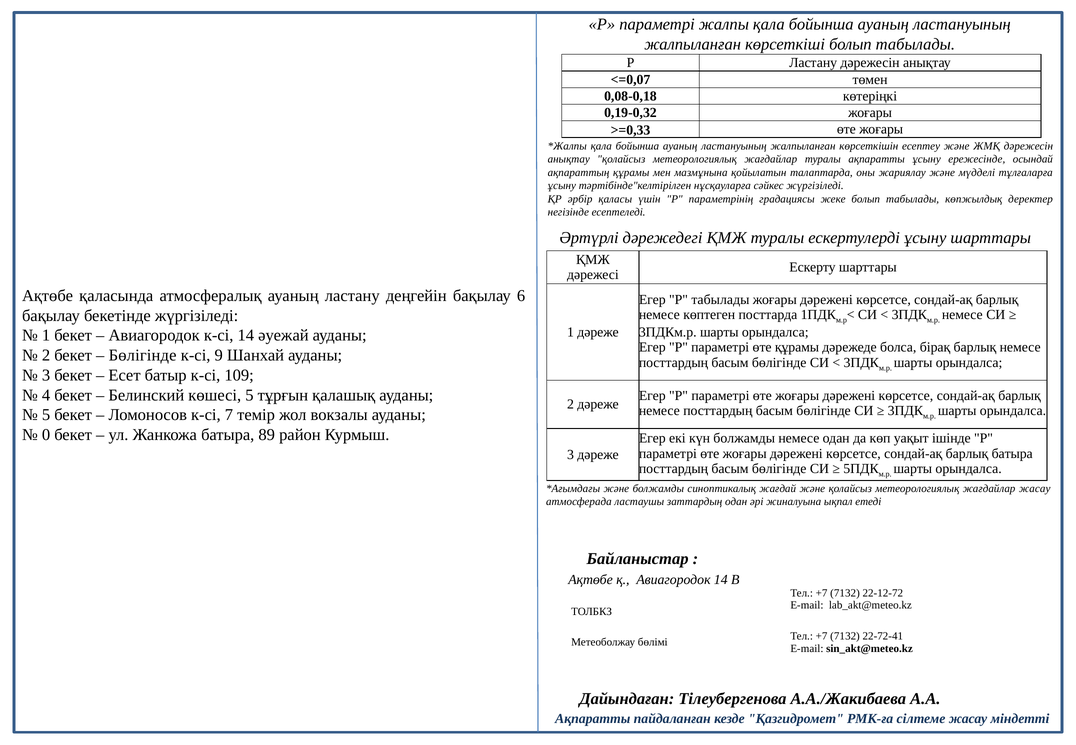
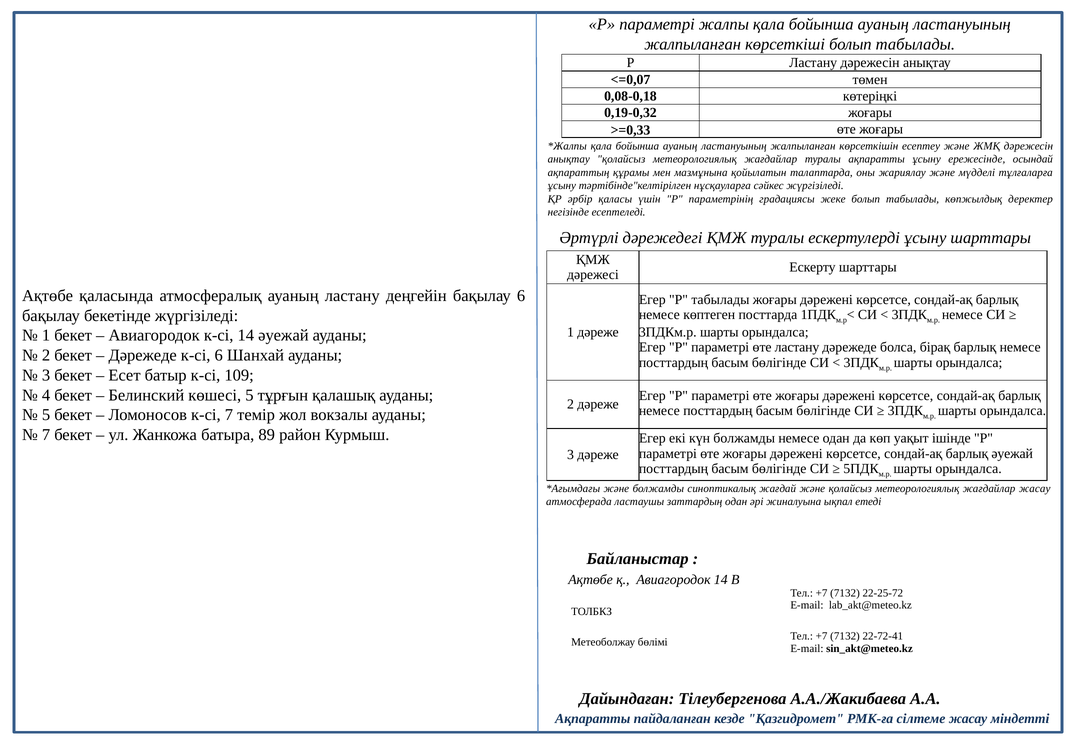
өте құрамы: құрамы -> ластану
Бөлігінде at (143, 355): Бөлігінде -> Дәрежеде
к-сі 9: 9 -> 6
0 at (46, 435): 0 -> 7
барлық батыра: батыра -> әуежай
22-12-72: 22-12-72 -> 22-25-72
